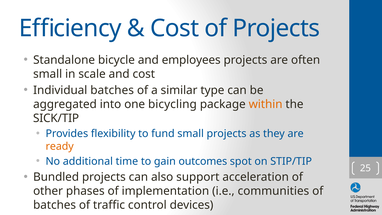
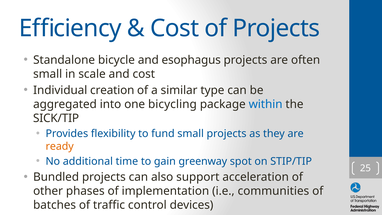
employees: employees -> esophagus
Individual batches: batches -> creation
within colour: orange -> blue
outcomes: outcomes -> greenway
